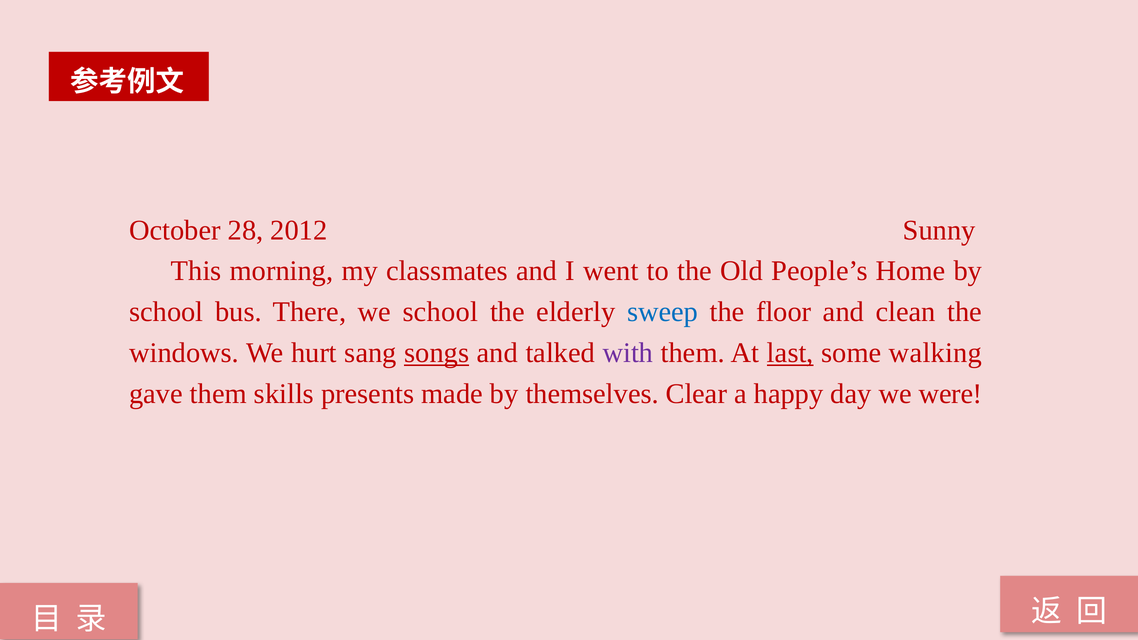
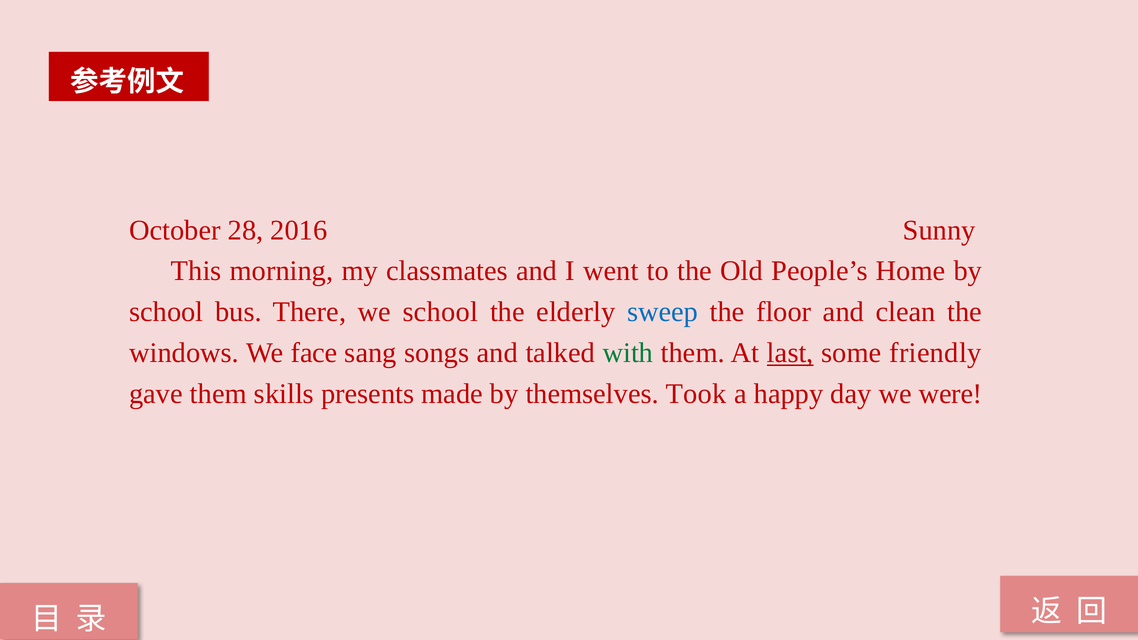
2012: 2012 -> 2016
hurt: hurt -> face
songs underline: present -> none
with colour: purple -> green
walking: walking -> friendly
Clear: Clear -> Took
